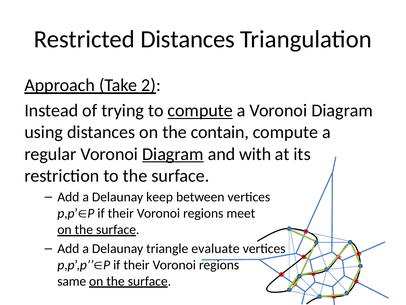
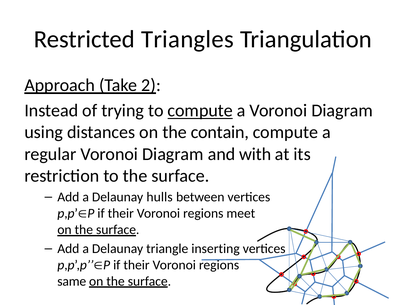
Restricted Distances: Distances -> Triangles
Diagram at (173, 154) underline: present -> none
keep: keep -> hulls
evaluate: evaluate -> inserting
